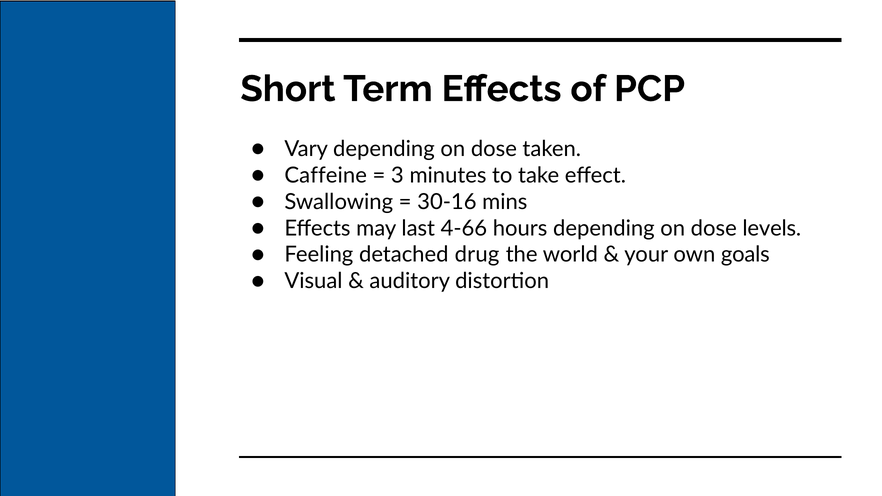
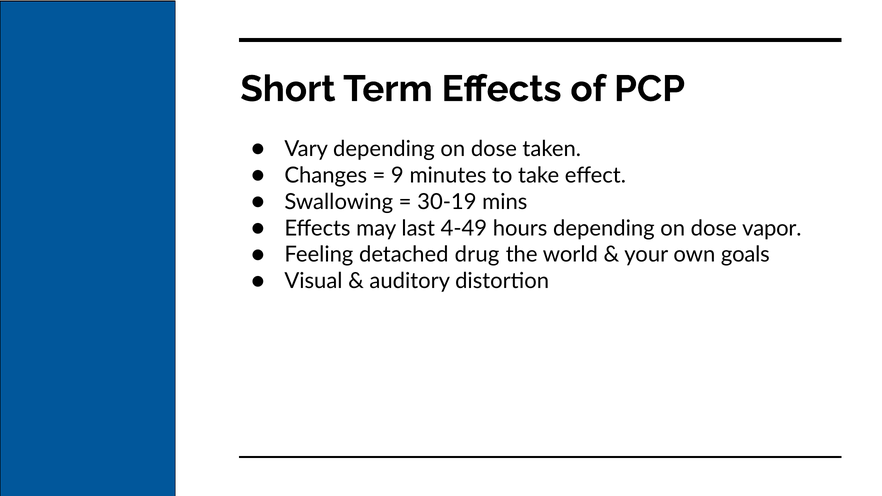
Caffeine: Caffeine -> Changes
3: 3 -> 9
30-16: 30-16 -> 30-19
4-66: 4-66 -> 4-49
levels: levels -> vapor
